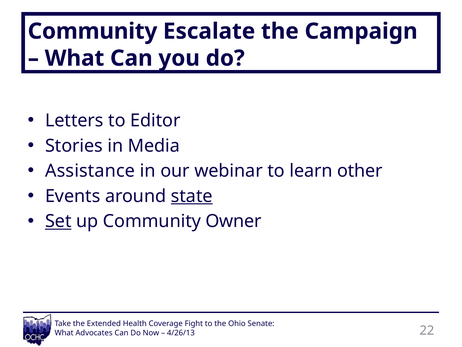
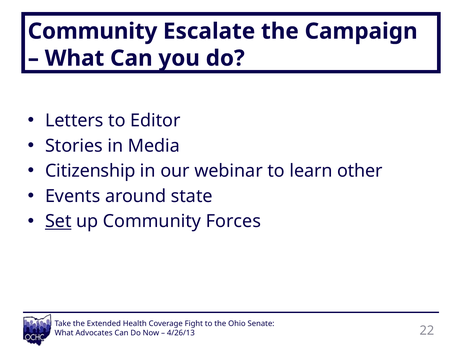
Assistance: Assistance -> Citizenship
state underline: present -> none
Owner: Owner -> Forces
